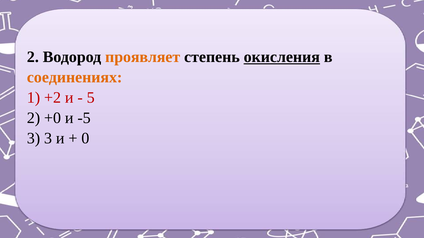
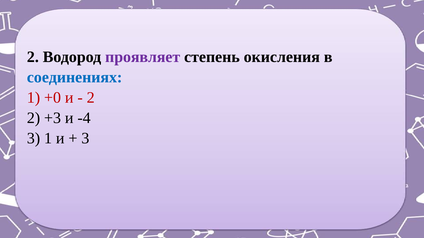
проявляет colour: orange -> purple
окисления underline: present -> none
соединениях colour: orange -> blue
+2: +2 -> +0
5 at (91, 98): 5 -> 2
+0: +0 -> +3
-5: -5 -> -4
3 3: 3 -> 1
0 at (85, 139): 0 -> 3
